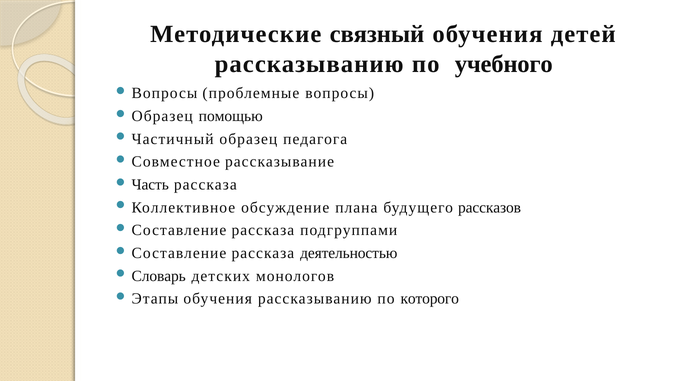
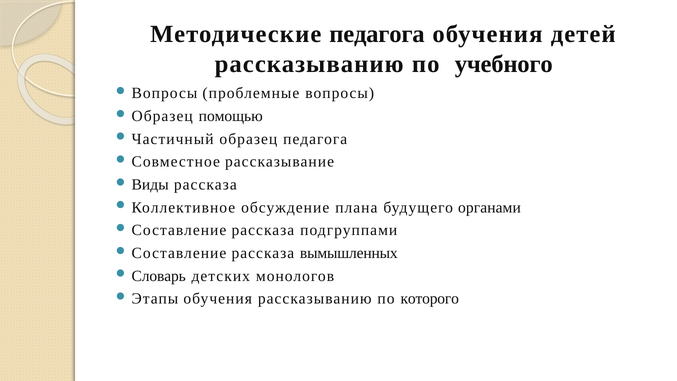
Методические связный: связный -> педагога
Часть: Часть -> Виды
рассказов: рассказов -> органами
деятельностью: деятельностью -> вымышленных
